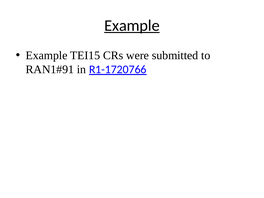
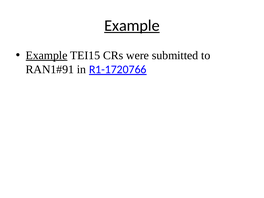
Example at (47, 55) underline: none -> present
